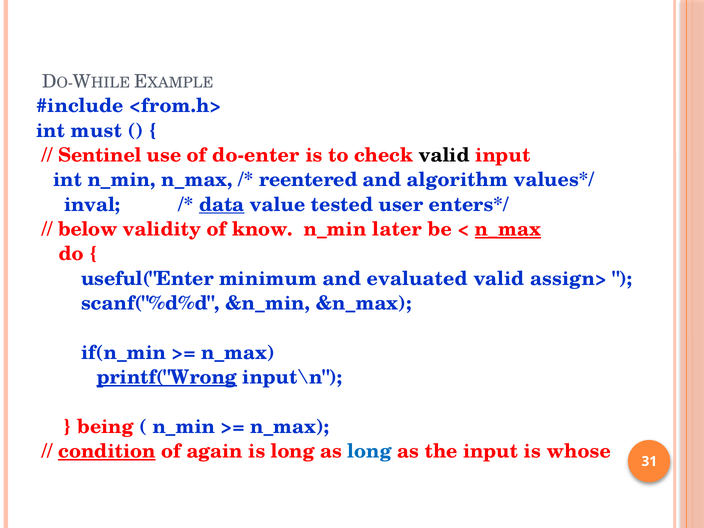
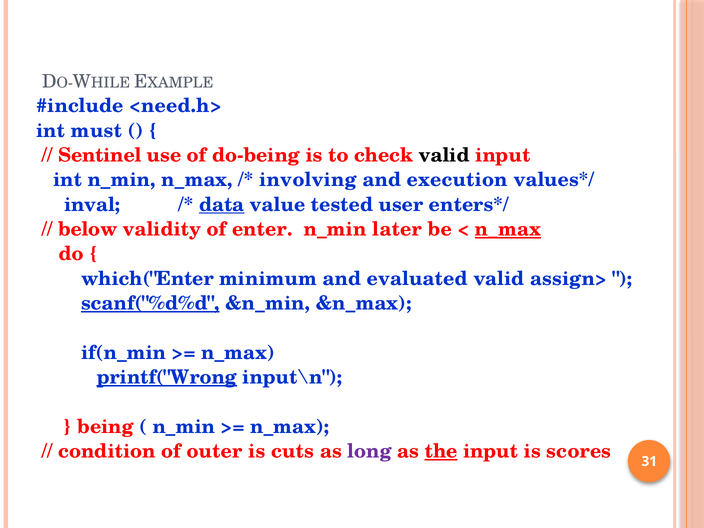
<from.h>: <from.h> -> <need.h>
do-enter: do-enter -> do-being
reentered: reentered -> involving
algorithm: algorithm -> execution
know: know -> enter
useful("Enter: useful("Enter -> which("Enter
scanf("%d%d underline: none -> present
condition underline: present -> none
again: again -> outer
is long: long -> cuts
long at (370, 451) colour: blue -> purple
the underline: none -> present
whose: whose -> scores
